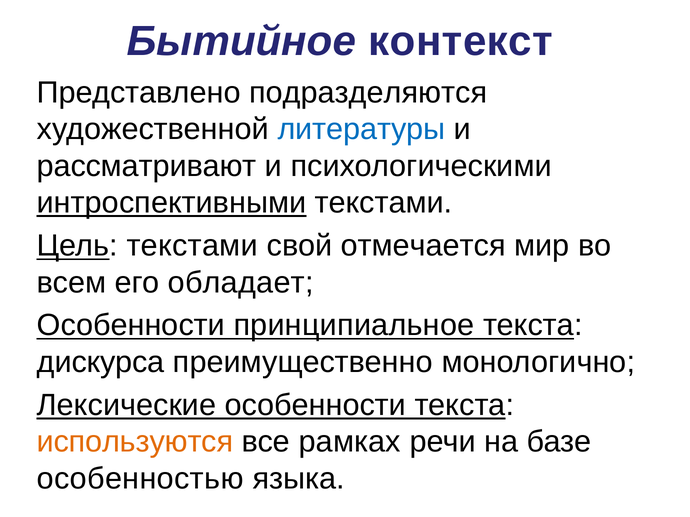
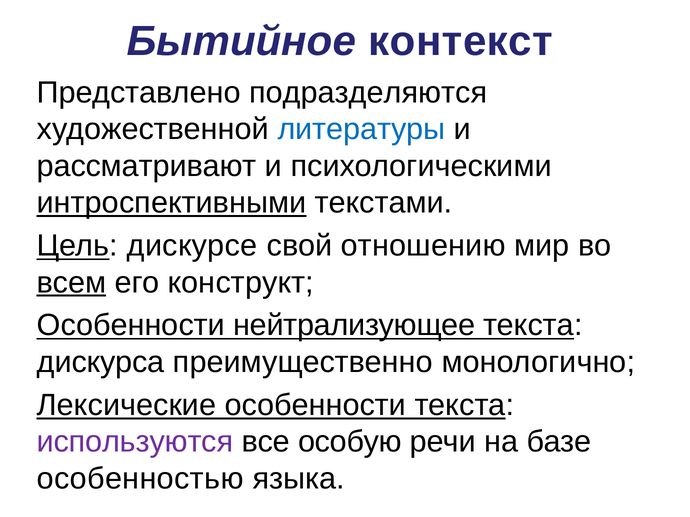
Цель текстами: текстами -> дискурсе
отмечается: отмечается -> отношению
всем underline: none -> present
обладает: обладает -> конструкт
принципиальное: принципиальное -> нейтрализующее
используются colour: orange -> purple
рамках: рамках -> особую
